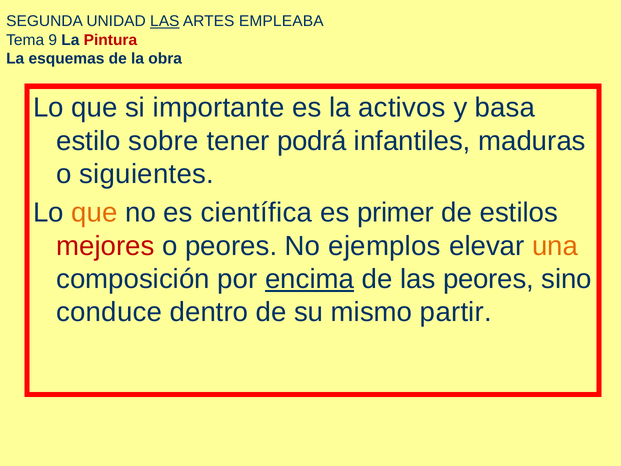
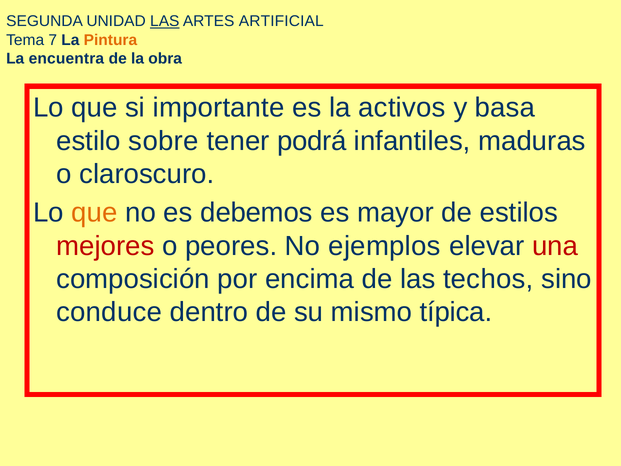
EMPLEABA: EMPLEABA -> ARTIFICIAL
9: 9 -> 7
Pintura colour: red -> orange
esquemas: esquemas -> encuentra
siguientes: siguientes -> claroscuro
científica: científica -> debemos
primer: primer -> mayor
una colour: orange -> red
encima underline: present -> none
las peores: peores -> techos
partir: partir -> típica
